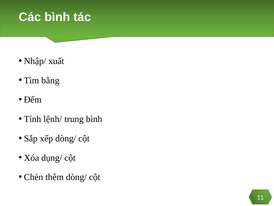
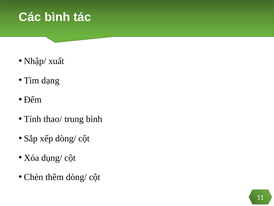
bằng: bằng -> dạng
lệnh/: lệnh/ -> thao/
